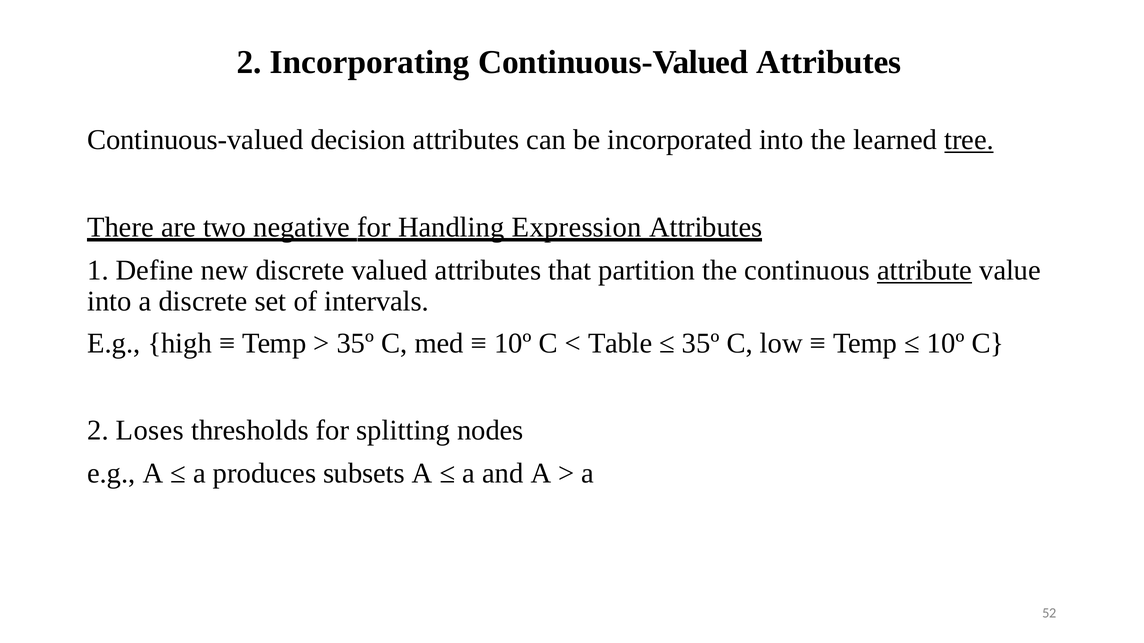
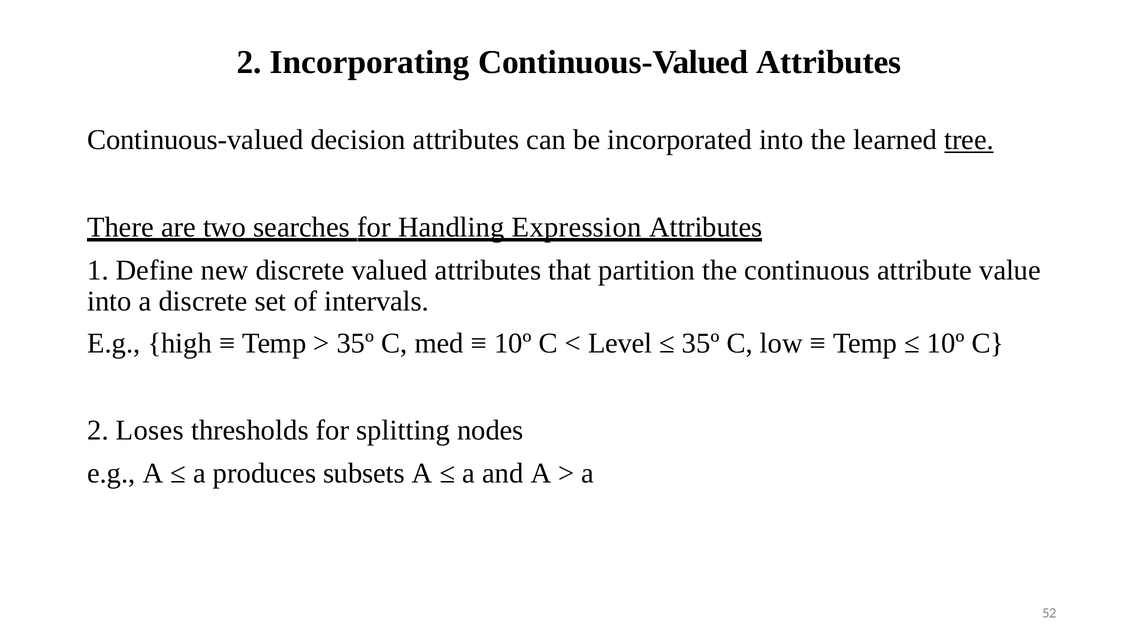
negative: negative -> searches
attribute underline: present -> none
Table: Table -> Level
